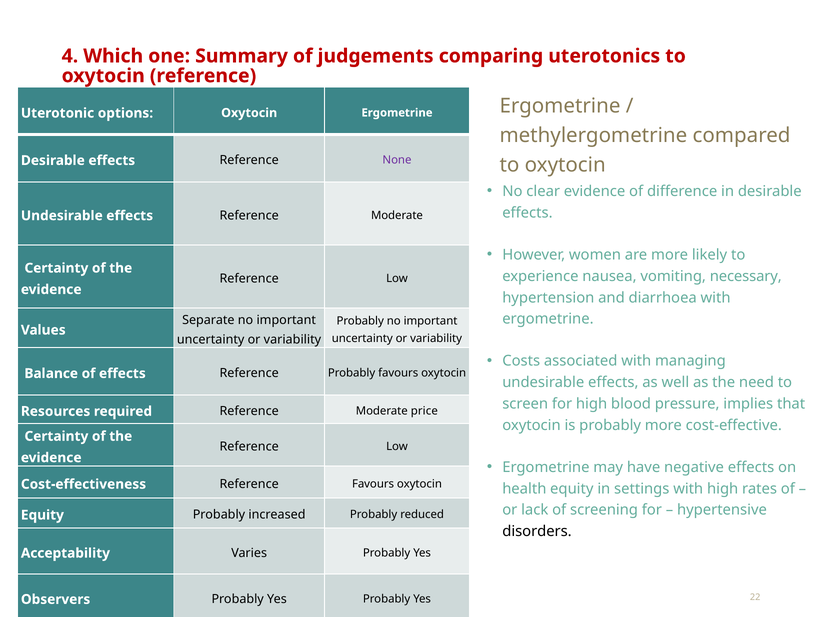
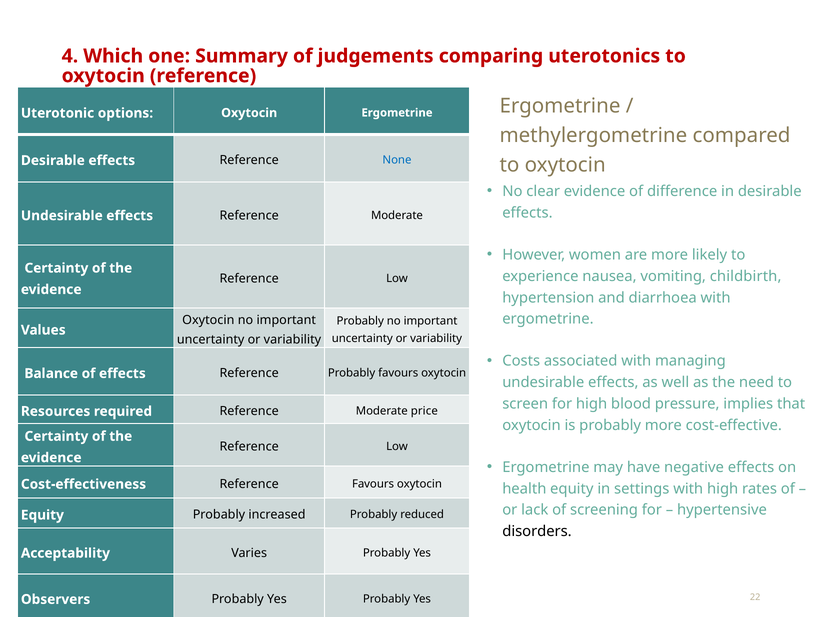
None colour: purple -> blue
necessary: necessary -> childbirth
Separate at (208, 320): Separate -> Oxytocin
